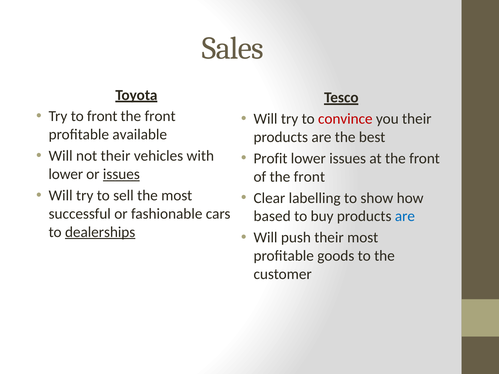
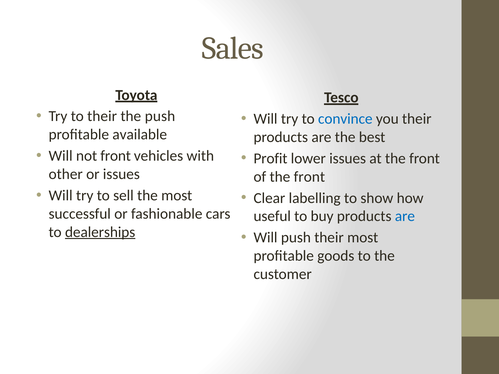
to front: front -> their
front at (160, 116): front -> push
convince colour: red -> blue
not their: their -> front
lower at (66, 174): lower -> other
issues at (121, 174) underline: present -> none
based: based -> useful
